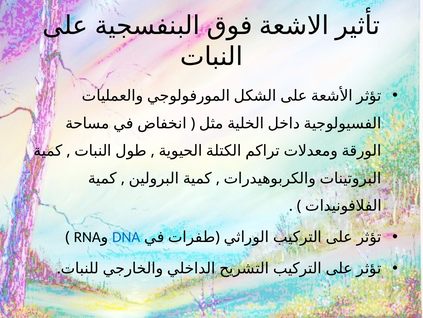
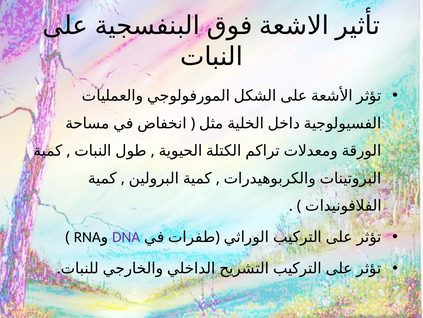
DNA colour: blue -> purple
